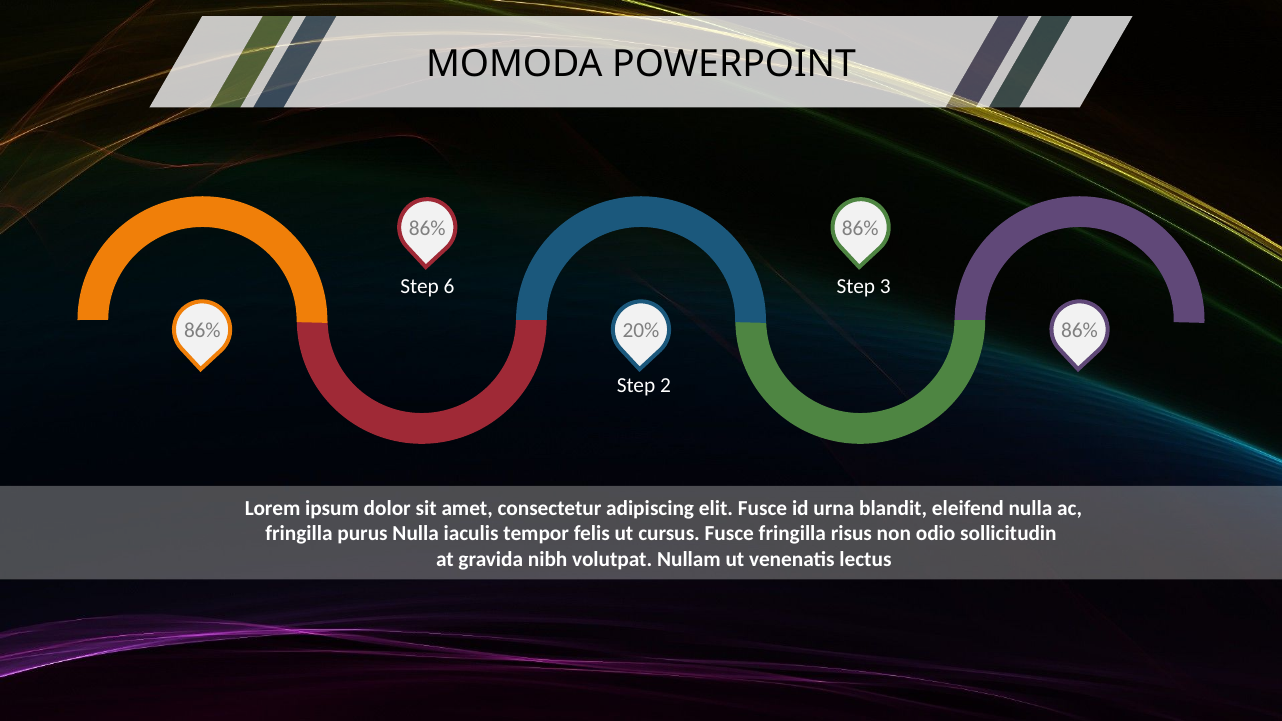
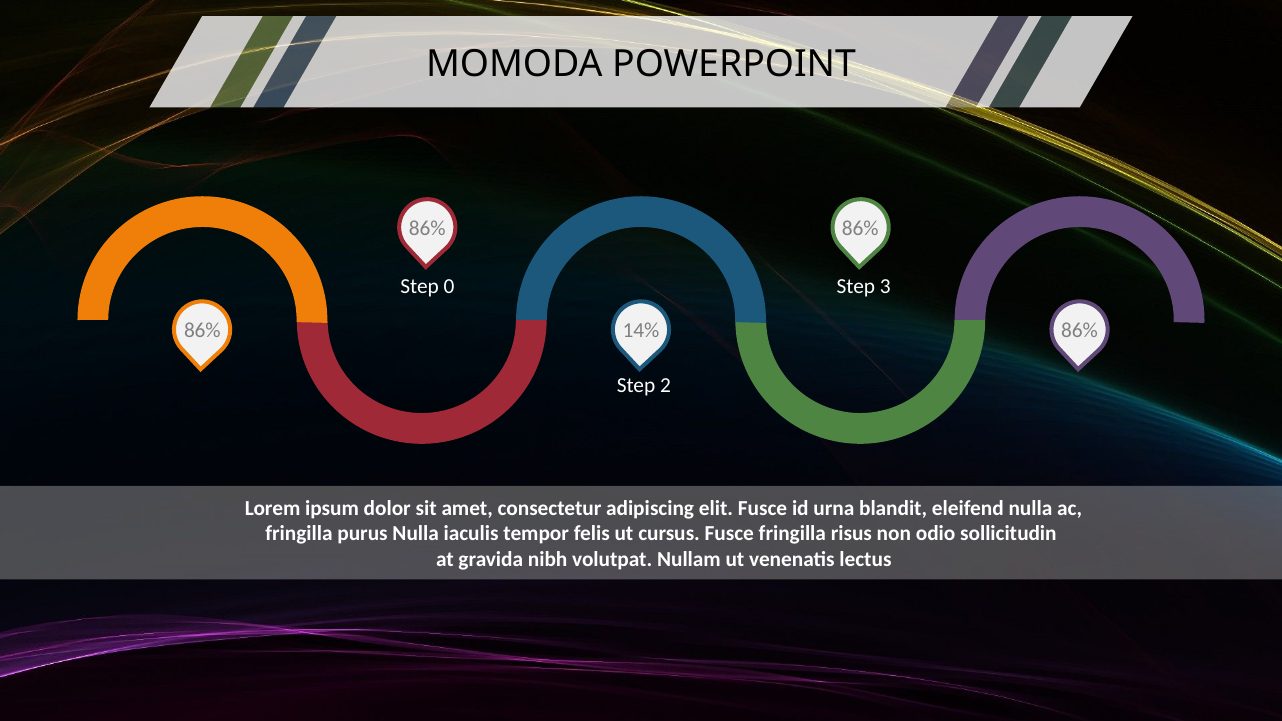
6: 6 -> 0
20%: 20% -> 14%
